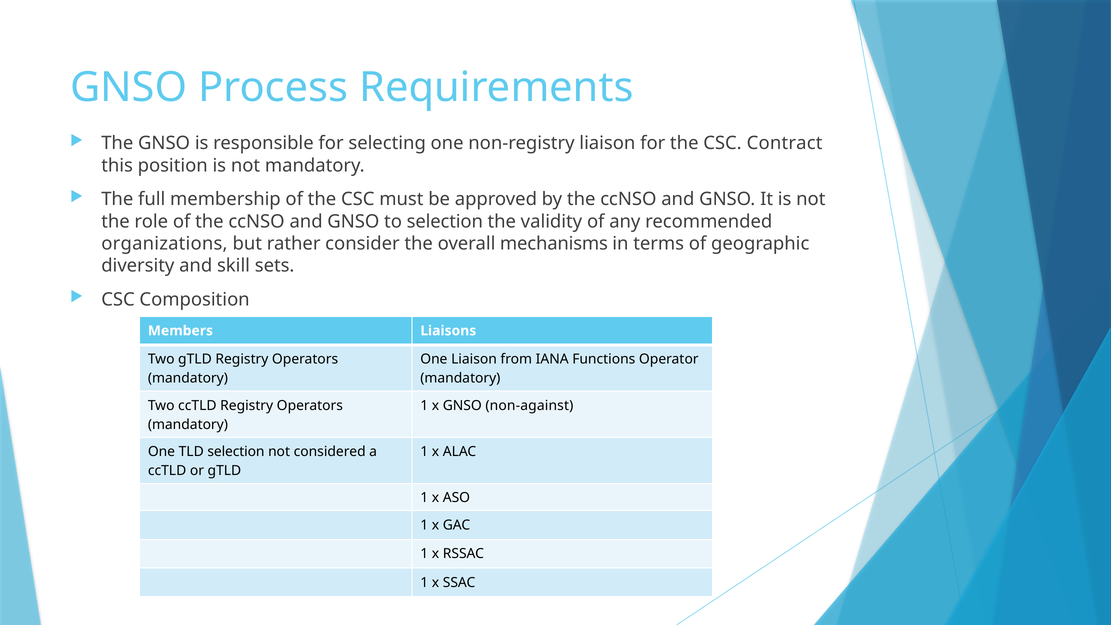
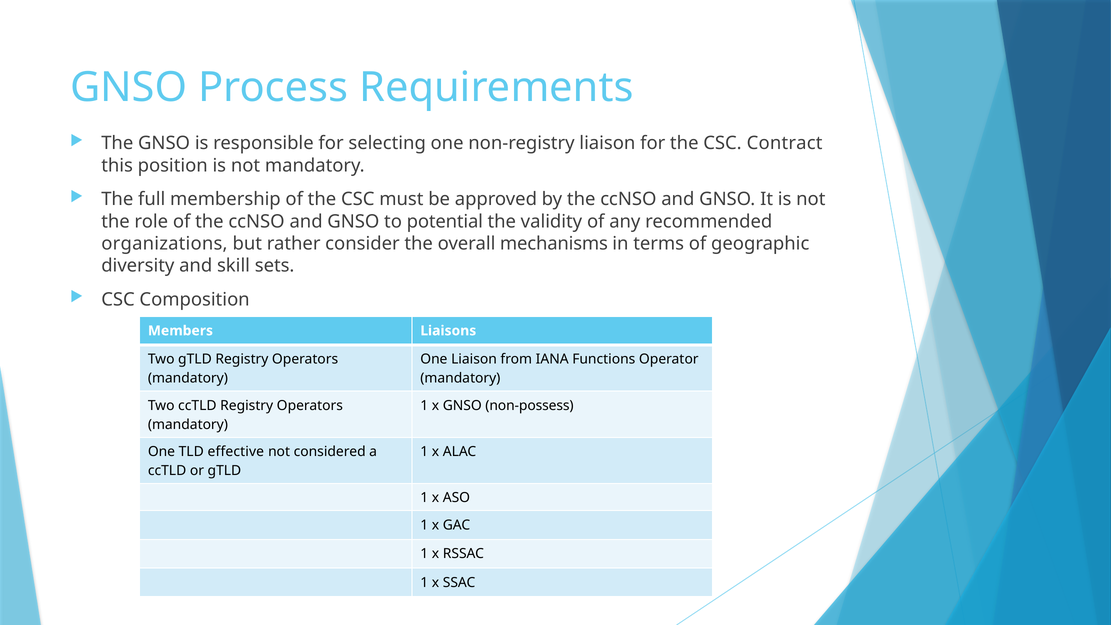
to selection: selection -> potential
non-against: non-against -> non-possess
TLD selection: selection -> effective
